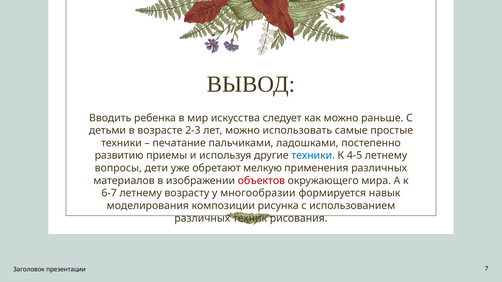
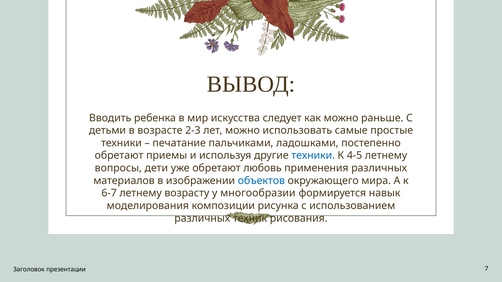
развитию at (119, 156): развитию -> обретают
мелкую: мелкую -> любовь
объектов colour: red -> blue
